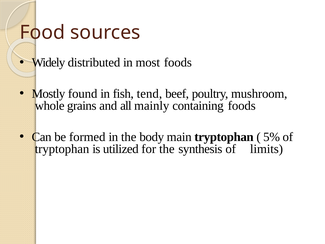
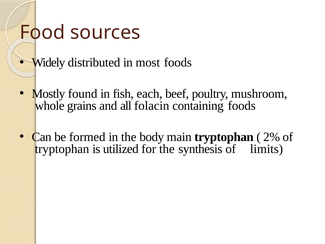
tend: tend -> each
mainly: mainly -> folacin
5%: 5% -> 2%
